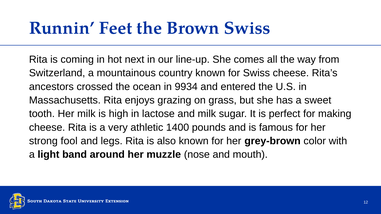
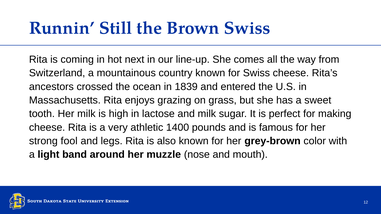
Feet: Feet -> Still
9934: 9934 -> 1839
